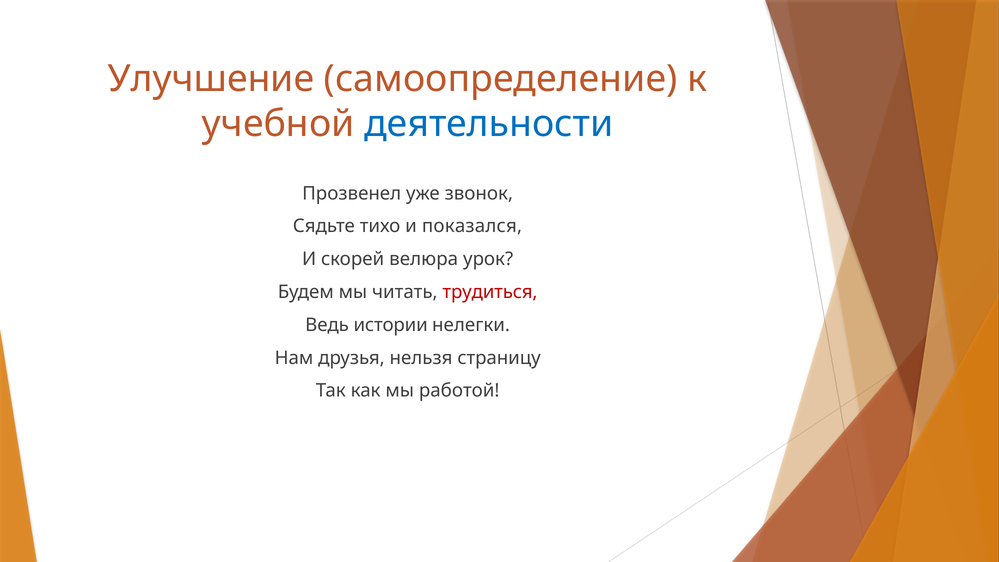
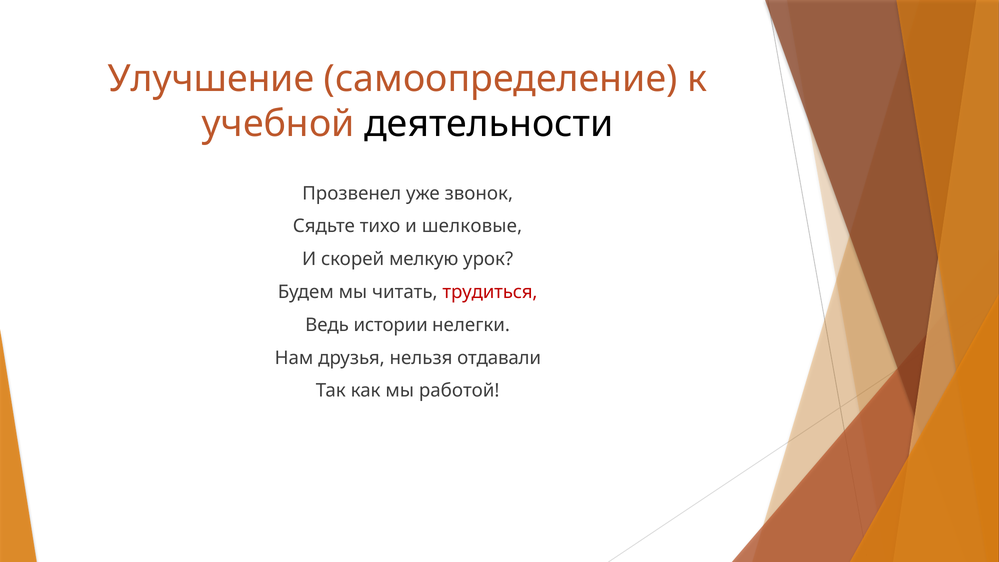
деятельности colour: blue -> black
показался: показался -> шелковые
велюра: велюра -> мелкую
страницу: страницу -> отдавали
